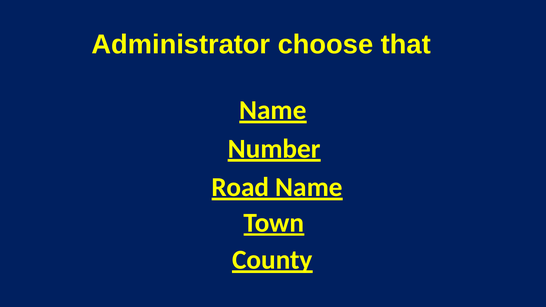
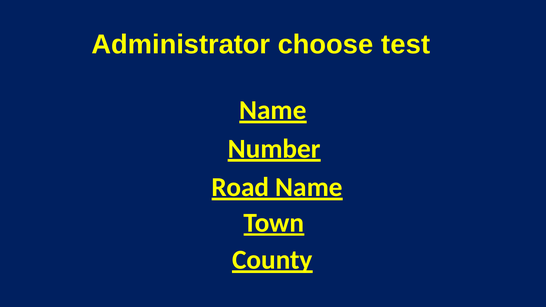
that: that -> test
